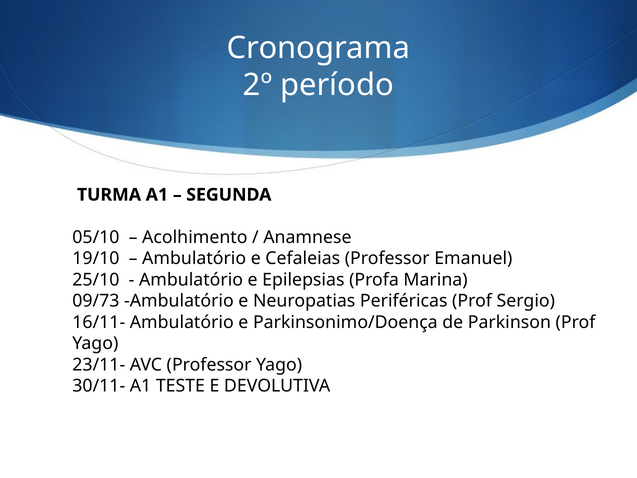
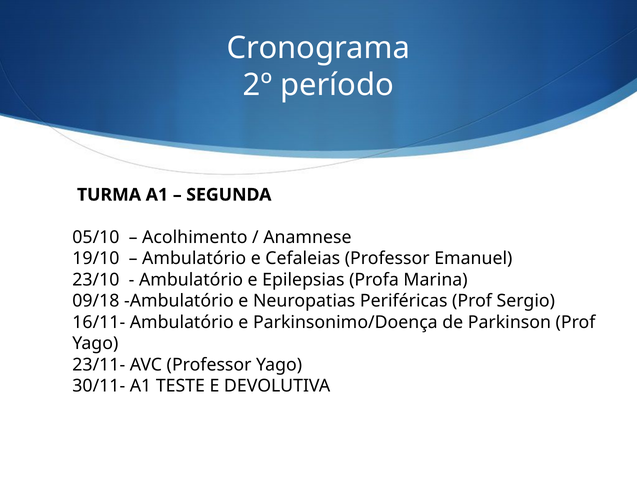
25/10: 25/10 -> 23/10
09/73: 09/73 -> 09/18
